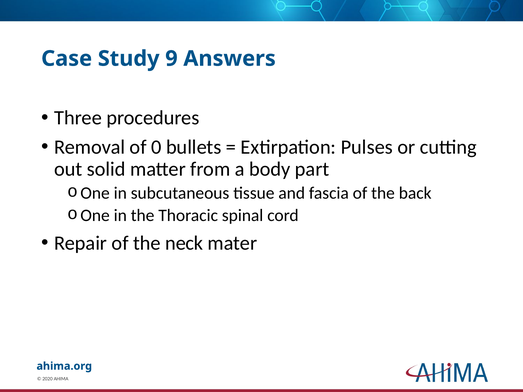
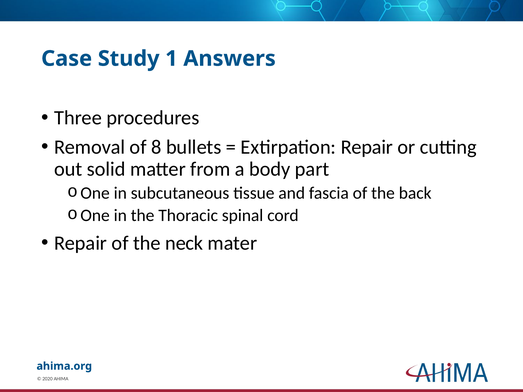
9: 9 -> 1
0: 0 -> 8
Extirpation Pulses: Pulses -> Repair
